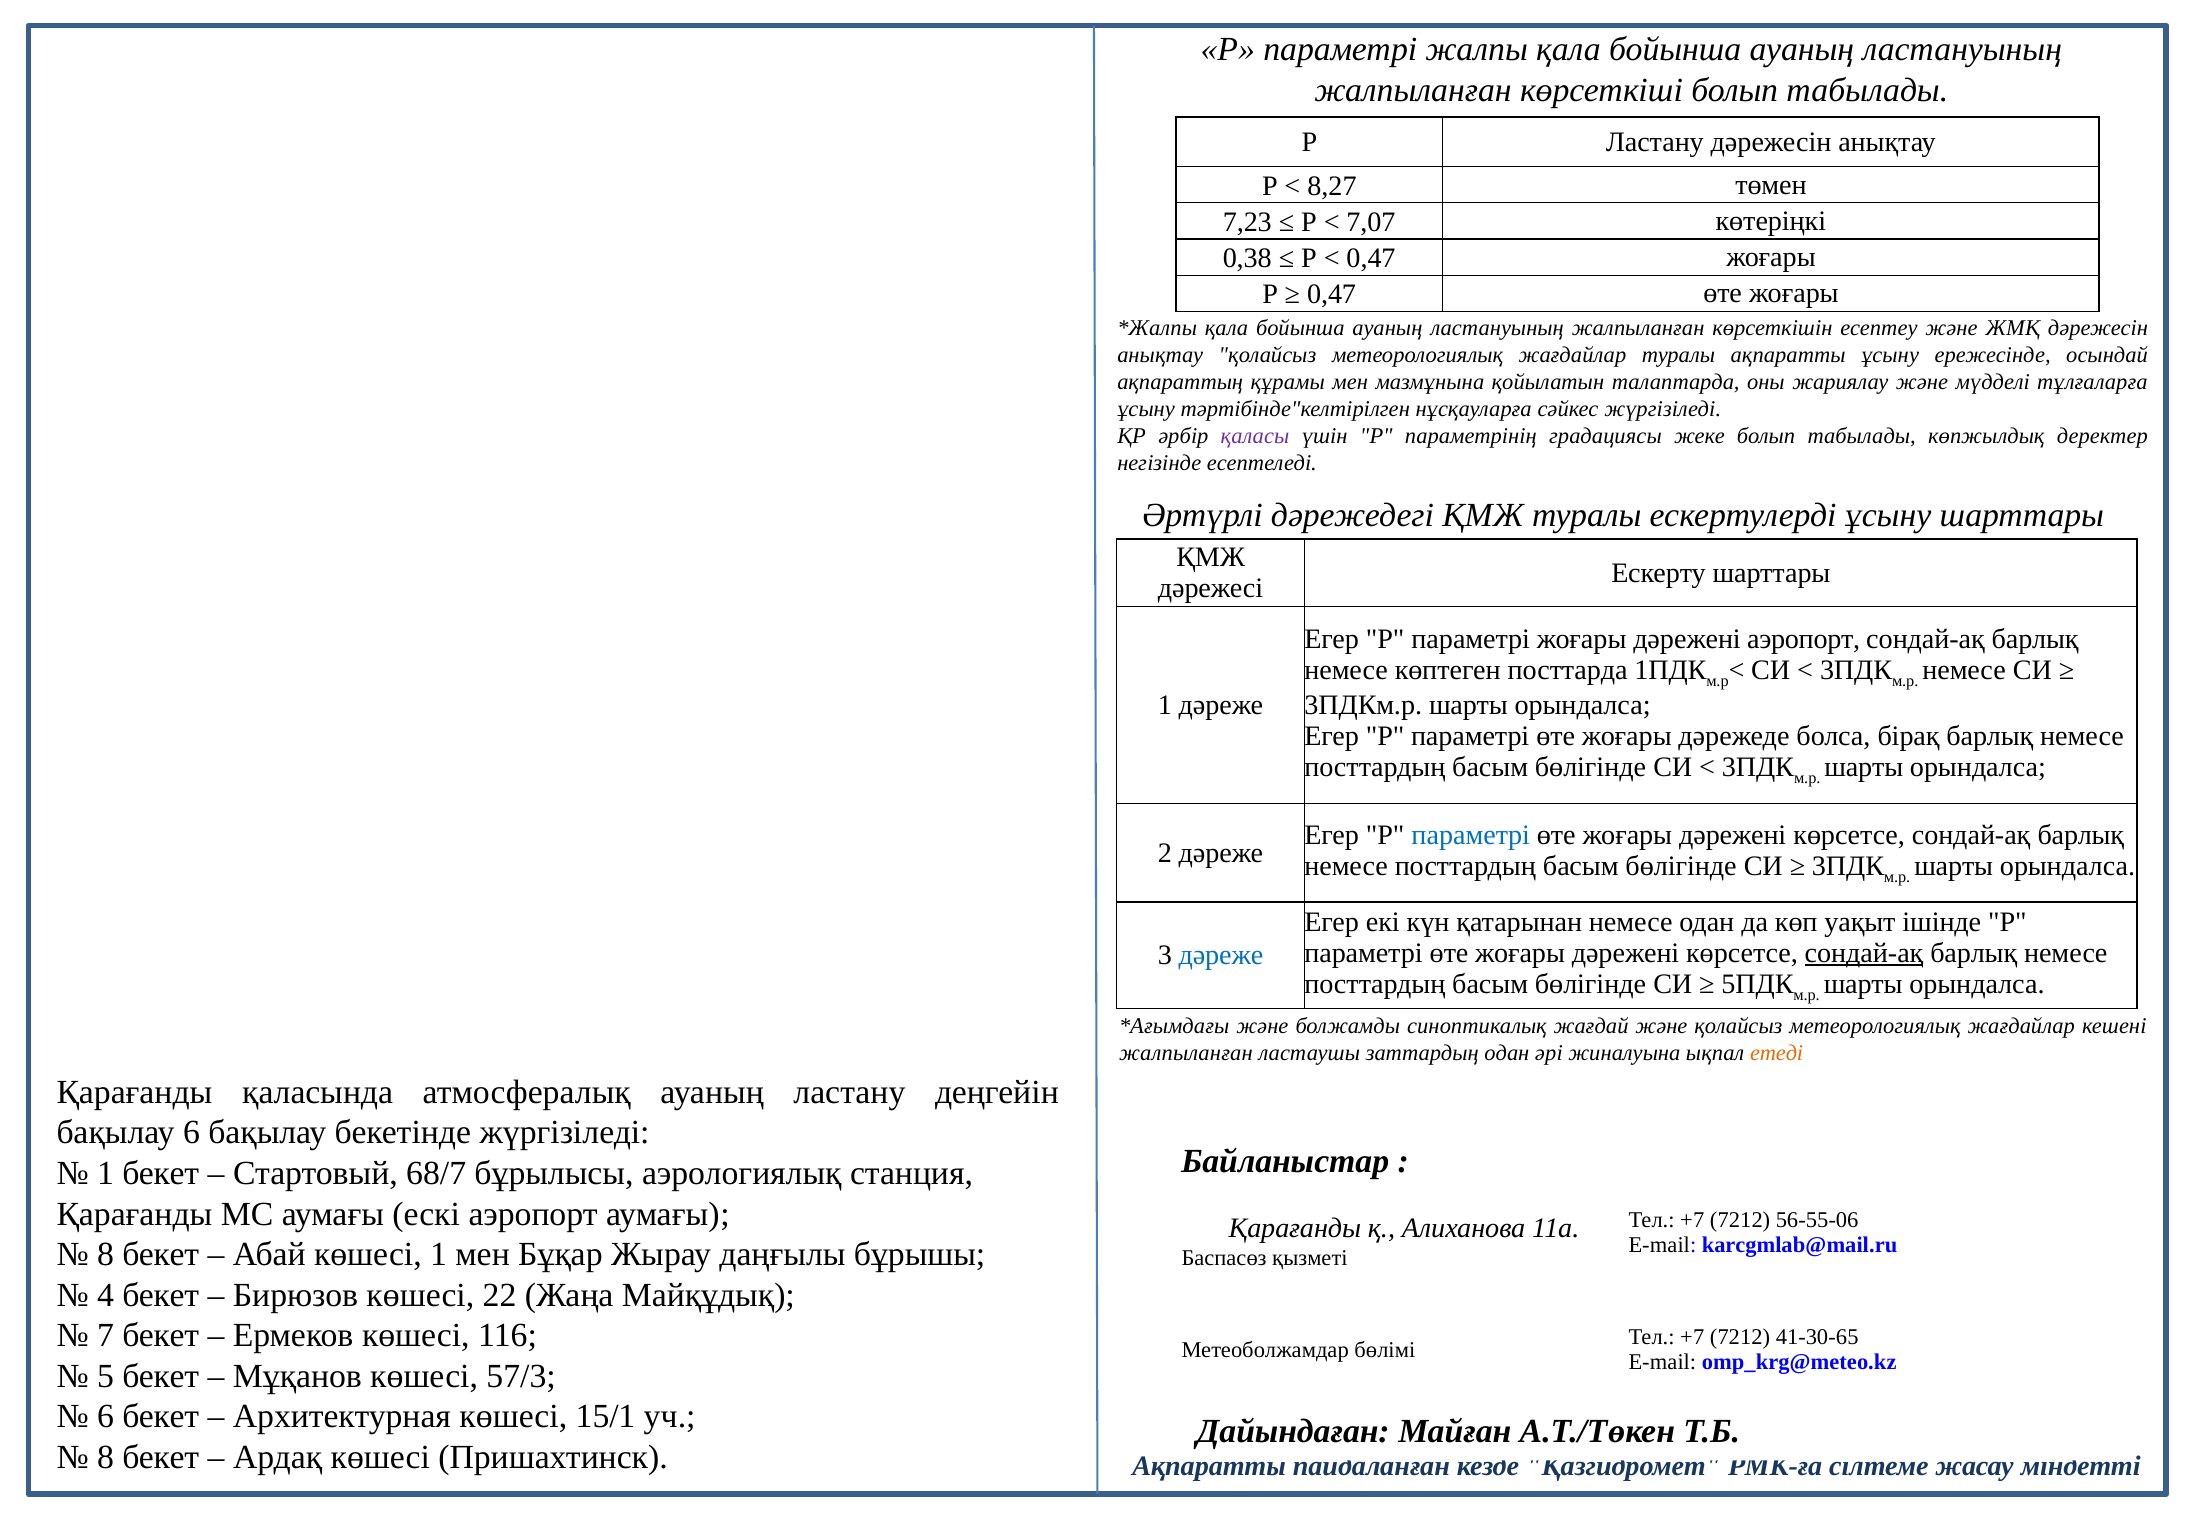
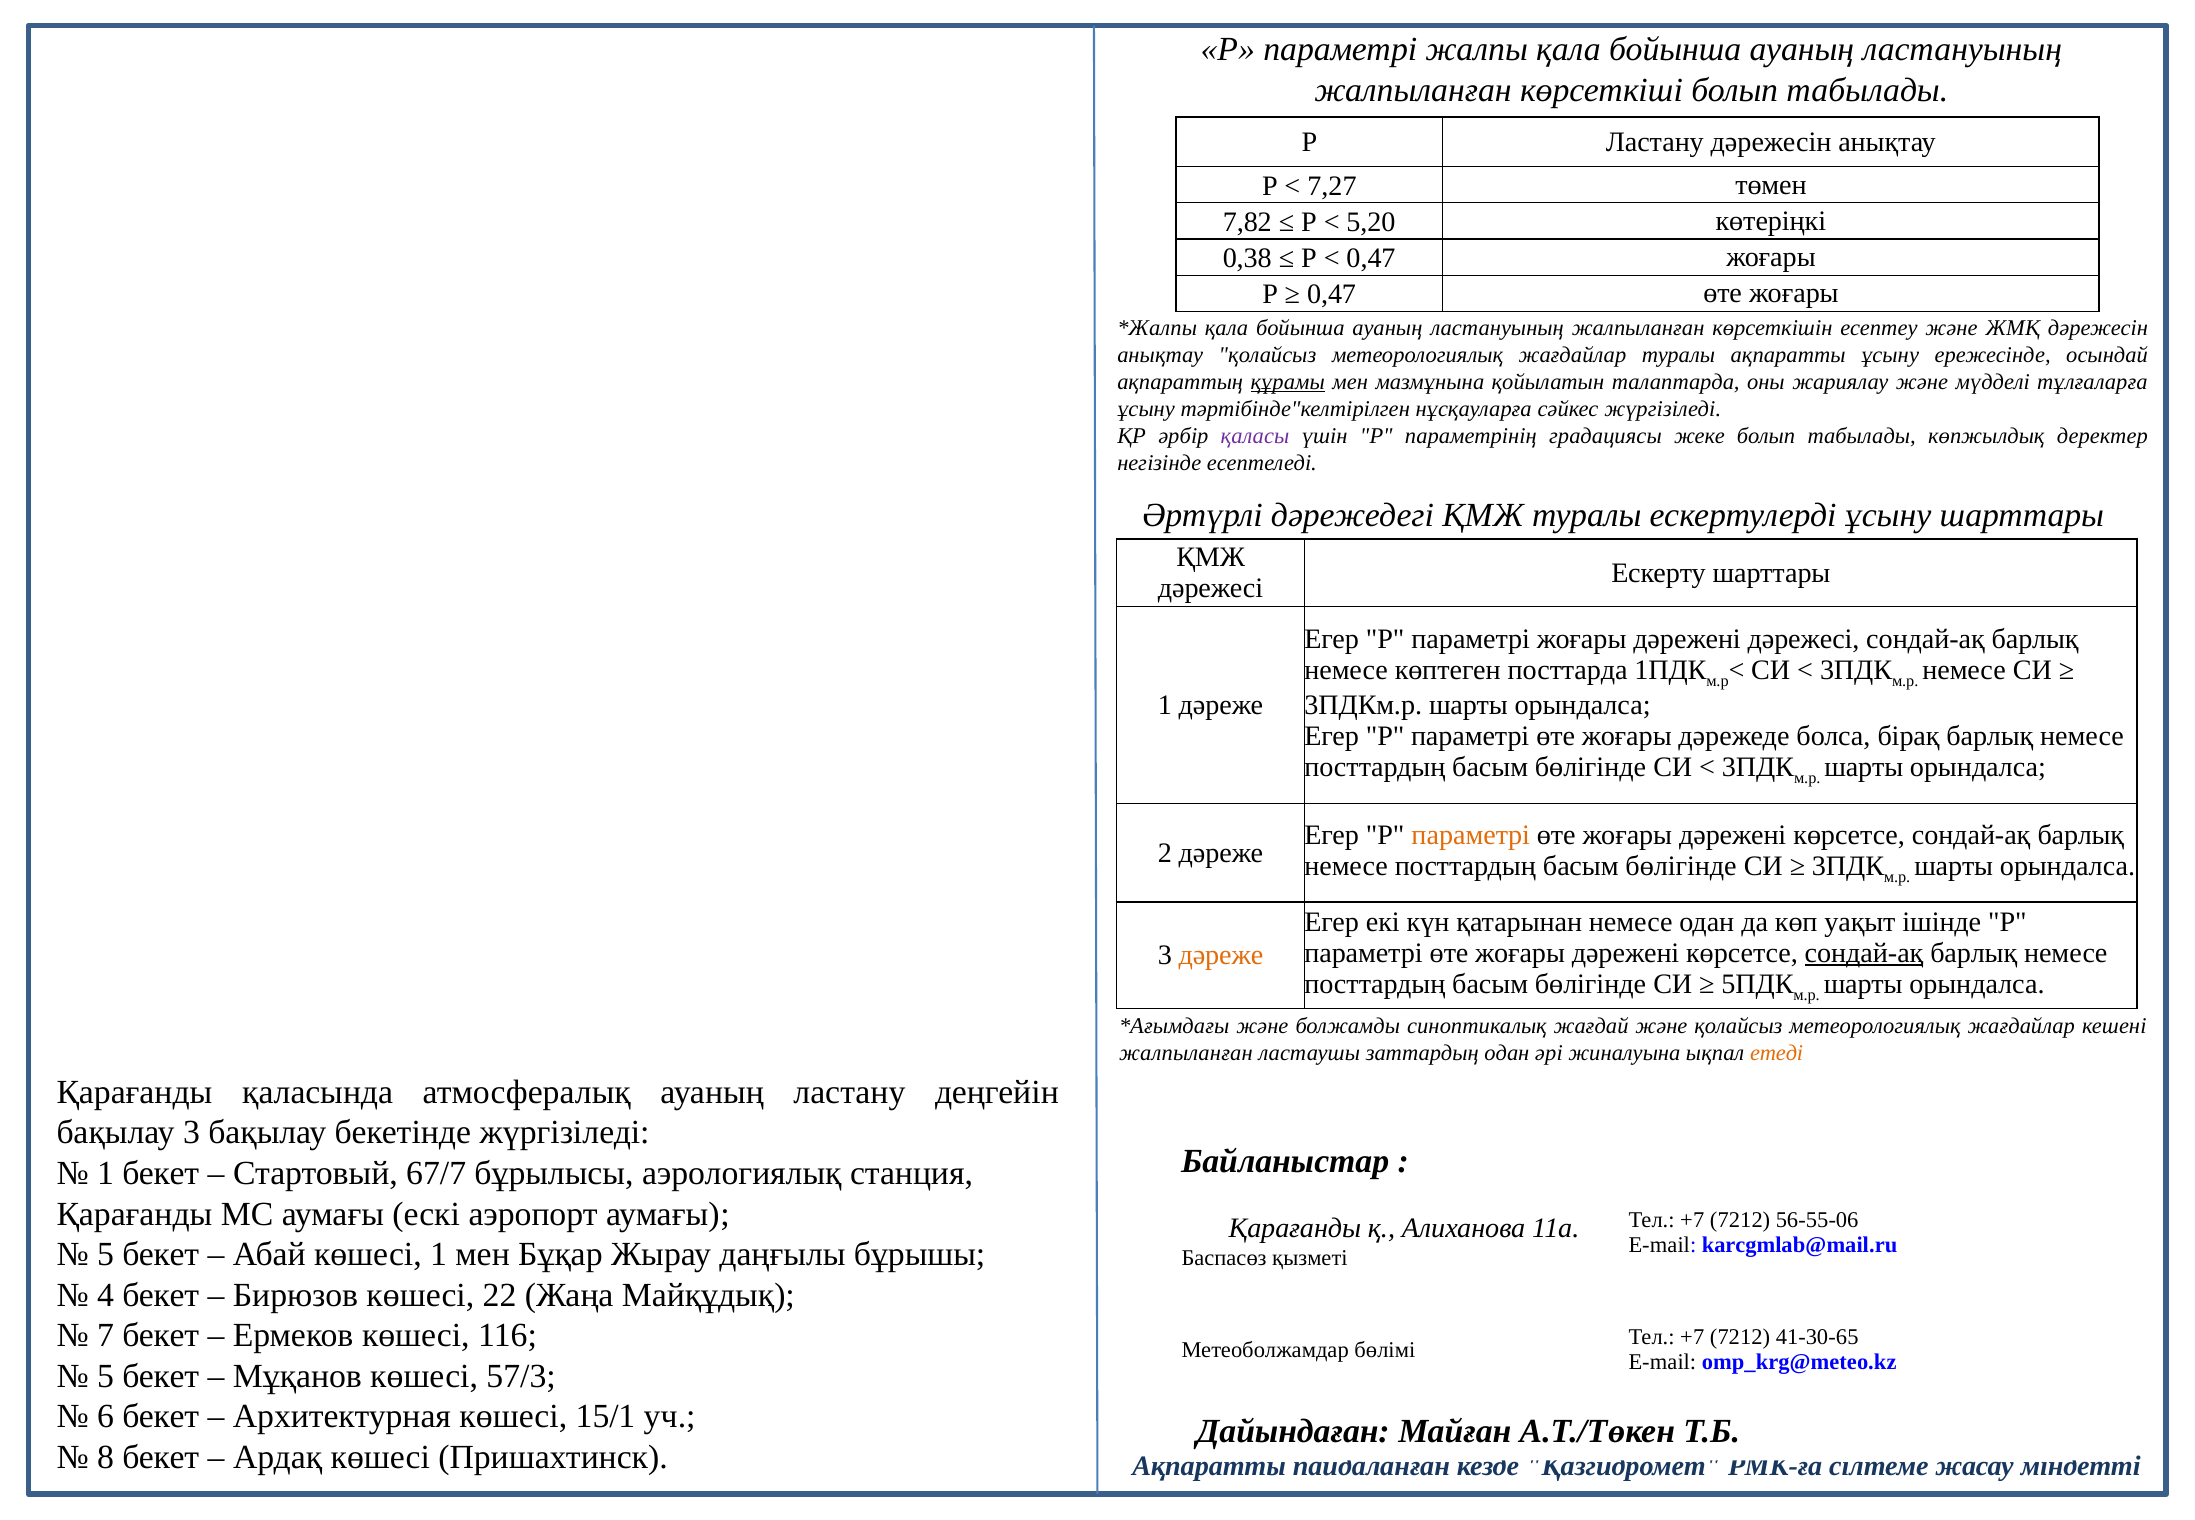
8,27: 8,27 -> 7,27
7,23: 7,23 -> 7,82
7,07: 7,07 -> 5,20
құрамы underline: none -> present
дәрежені аэропорт: аэропорт -> дәрежесі
параметрі at (1471, 835) colour: blue -> orange
дәреже at (1221, 955) colour: blue -> orange
бақылау 6: 6 -> 3
68/7: 68/7 -> 67/7
8 at (106, 1254): 8 -> 5
